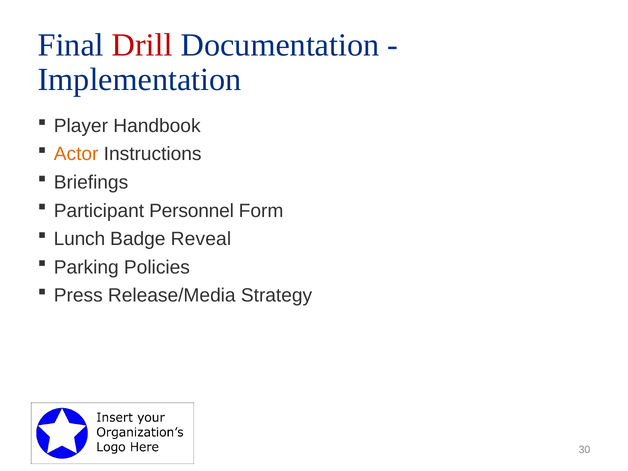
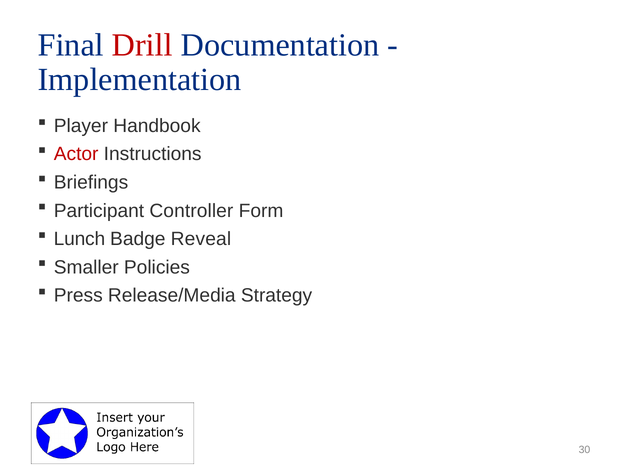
Actor colour: orange -> red
Personnel: Personnel -> Controller
Parking: Parking -> Smaller
